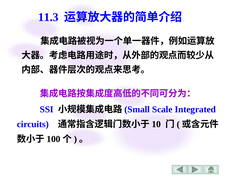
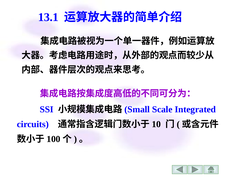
11.3: 11.3 -> 13.1
